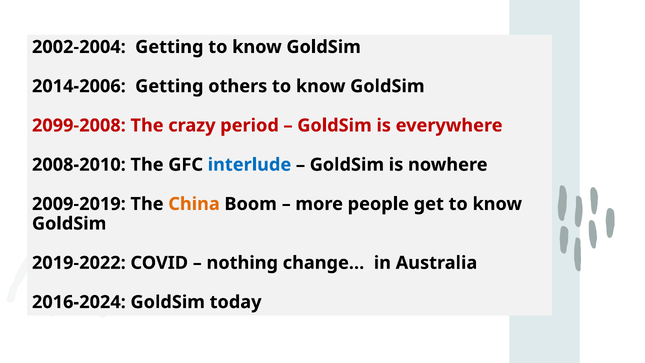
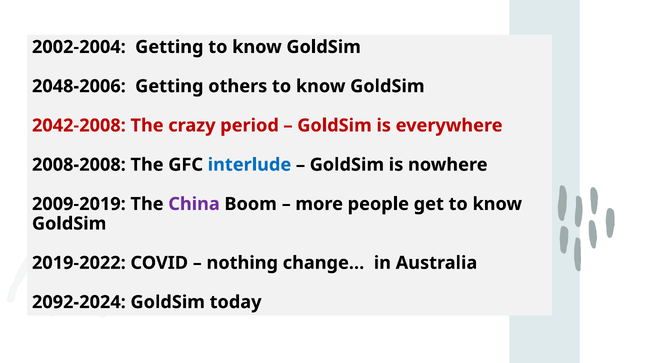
2014-2006: 2014-2006 -> 2048-2006
2099-2008: 2099-2008 -> 2042-2008
2008-2010: 2008-2010 -> 2008-2008
China colour: orange -> purple
2016-2024: 2016-2024 -> 2092-2024
